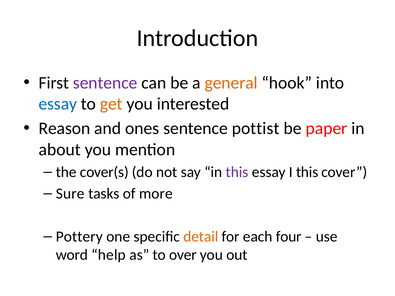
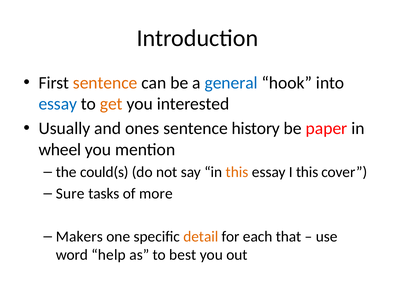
sentence at (105, 83) colour: purple -> orange
general colour: orange -> blue
Reason: Reason -> Usually
pottist: pottist -> history
about: about -> wheel
cover(s: cover(s -> could(s
this at (237, 172) colour: purple -> orange
Pottery: Pottery -> Makers
four: four -> that
over: over -> best
